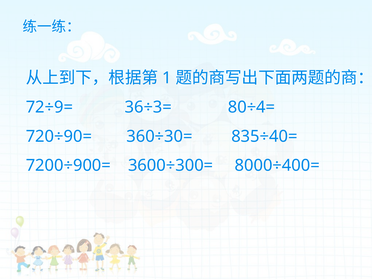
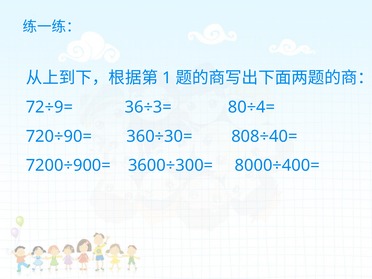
835÷40=: 835÷40= -> 808÷40=
